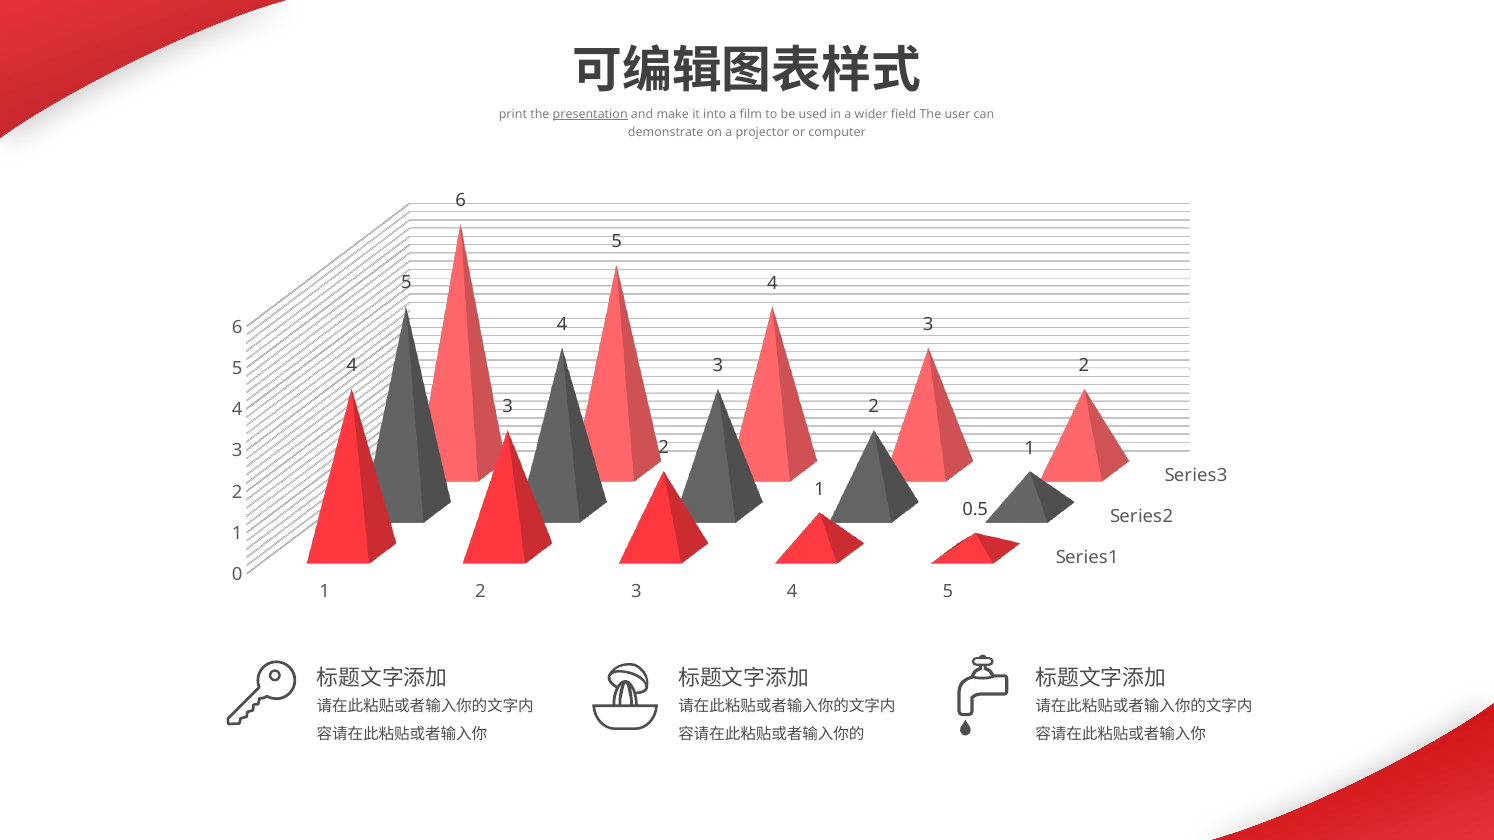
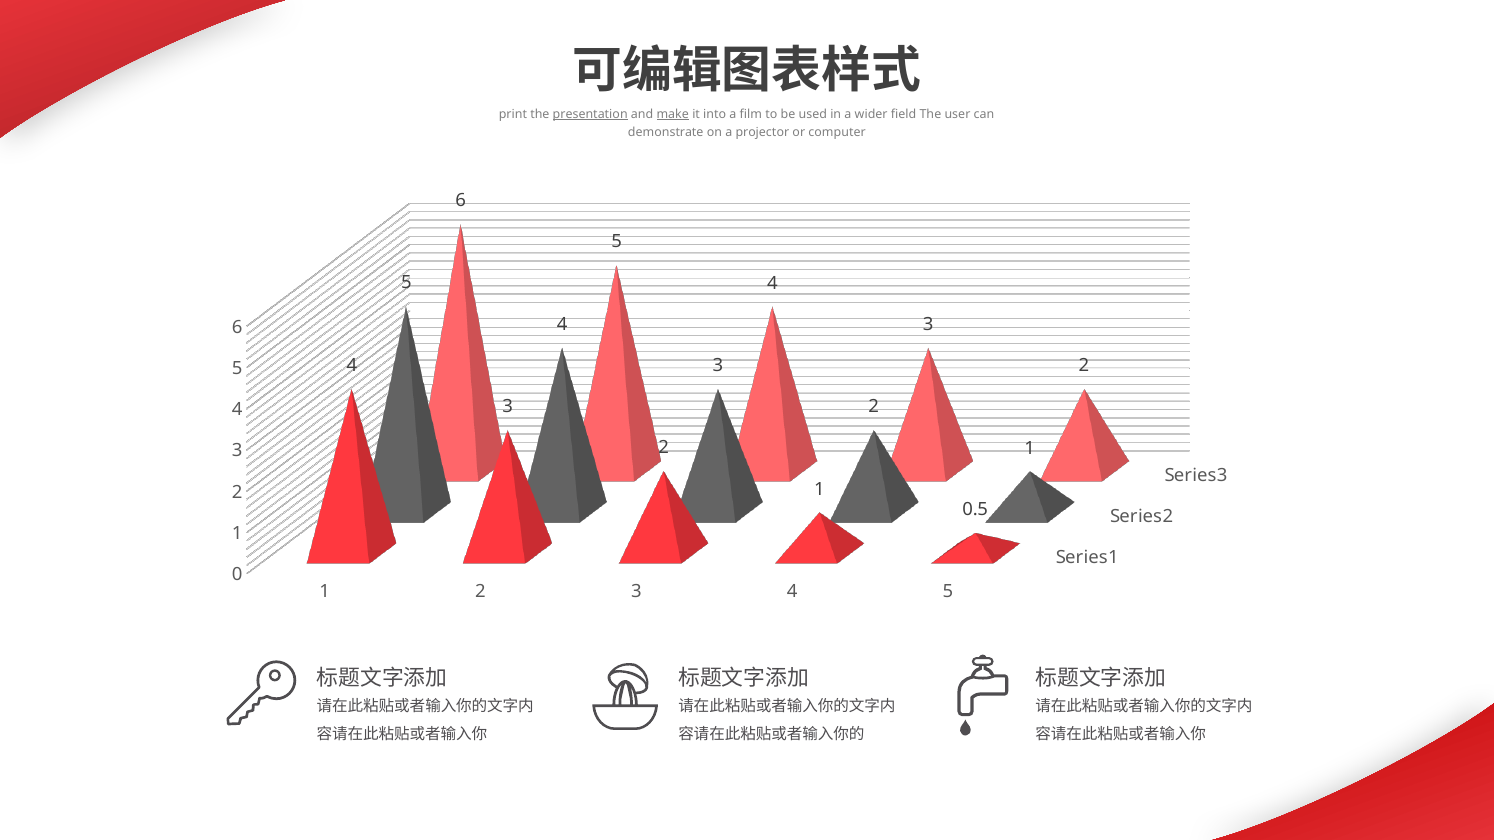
make underline: none -> present
